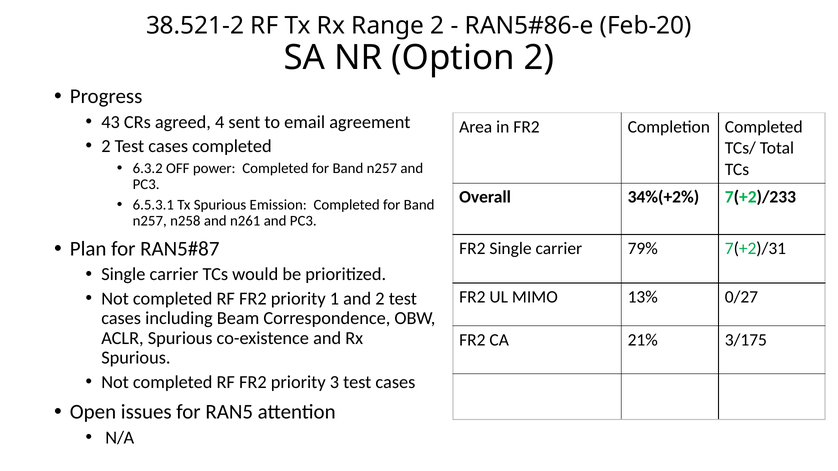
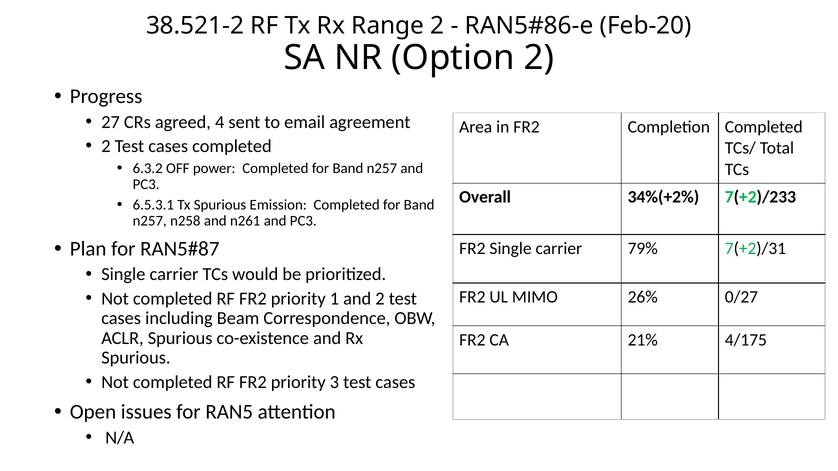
43: 43 -> 27
13%: 13% -> 26%
3/175: 3/175 -> 4/175
